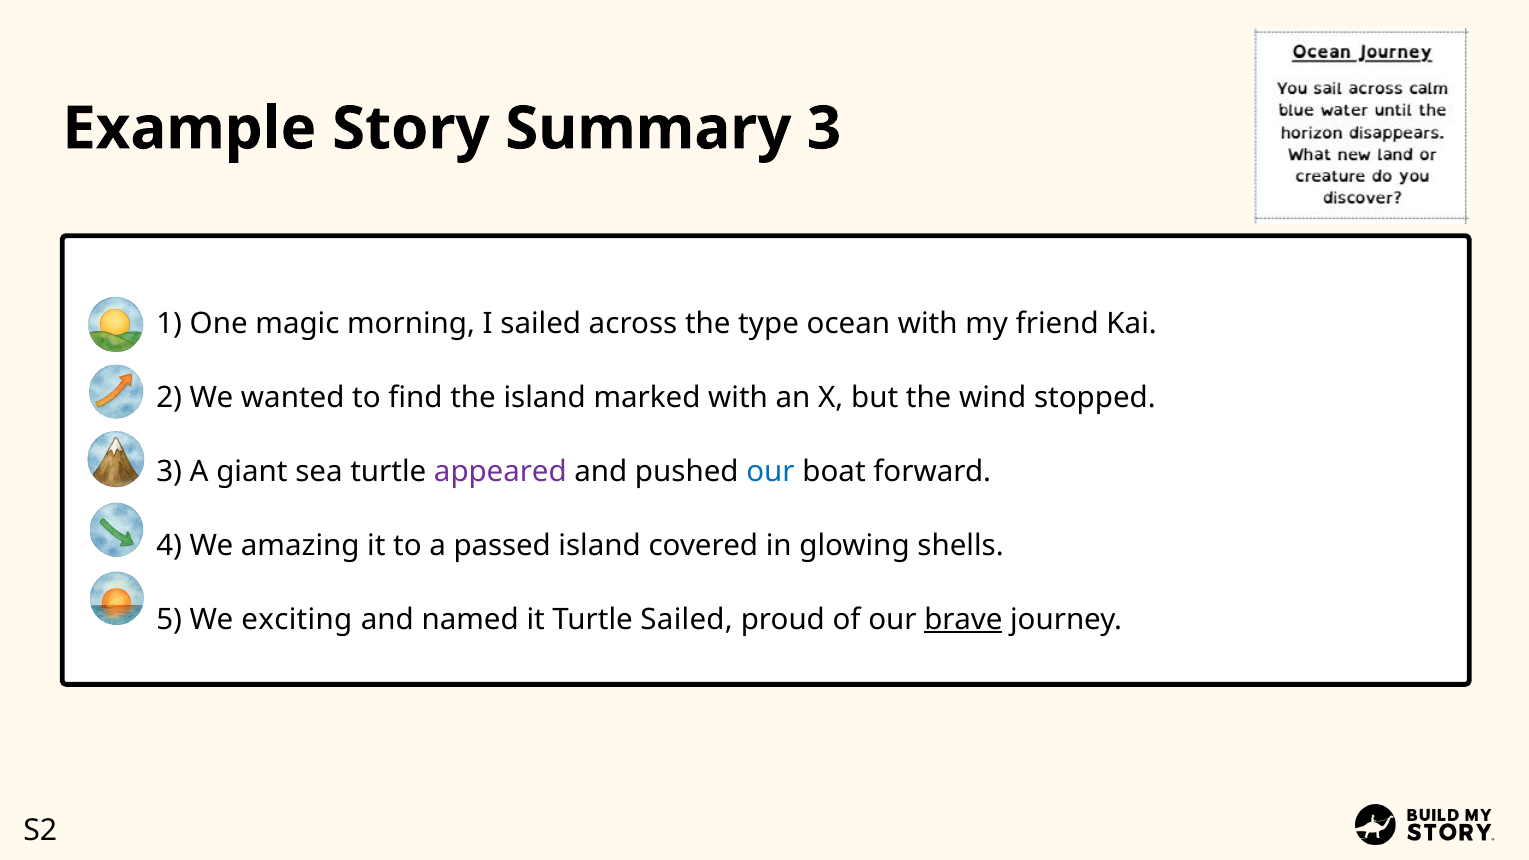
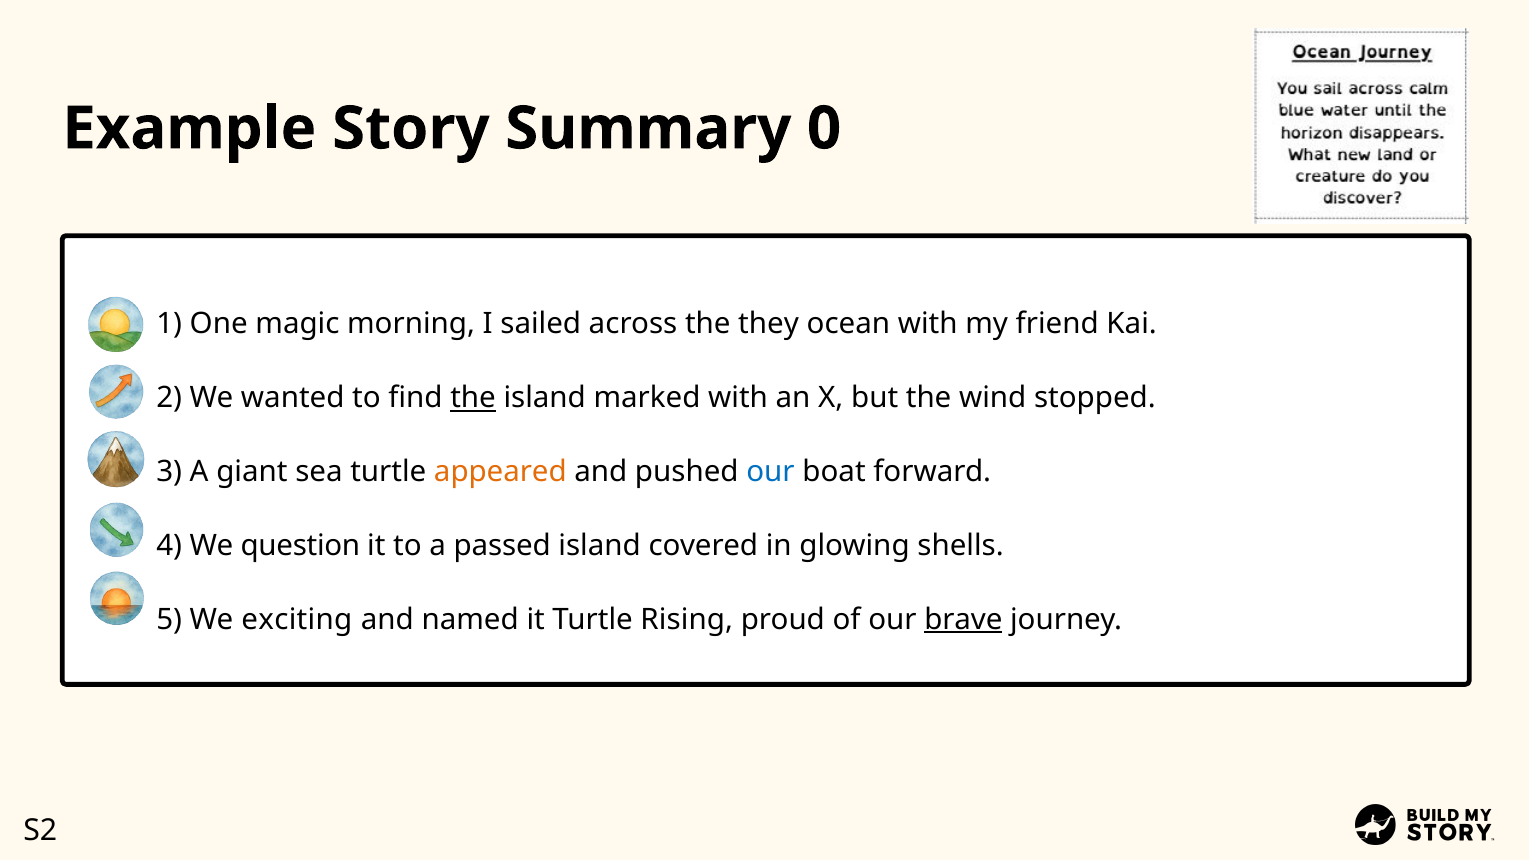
Summary 3: 3 -> 0
type: type -> they
the at (473, 398) underline: none -> present
appeared colour: purple -> orange
amazing: amazing -> question
Turtle Sailed: Sailed -> Rising
